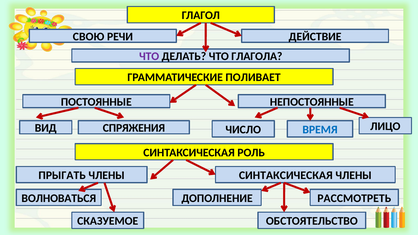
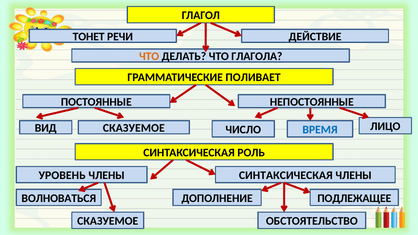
СВОЮ: СВОЮ -> ТОНЕТ
ЧТО at (149, 56) colour: purple -> orange
ВИД СПРЯЖЕНИЯ: СПРЯЖЕНИЯ -> СКАЗУЕМОЕ
ПРЫГАТЬ: ПРЫГАТЬ -> УРОВЕНЬ
РАССМОТРЕТЬ: РАССМОТРЕТЬ -> ПОДЛЕЖАЩЕЕ
